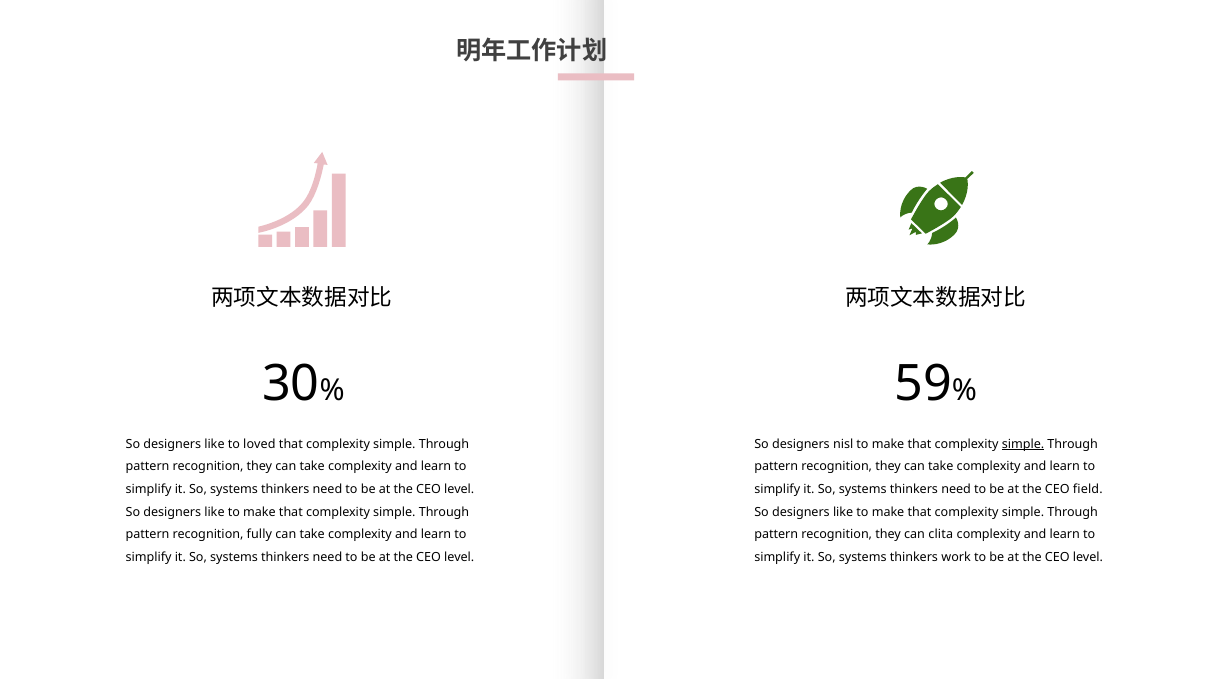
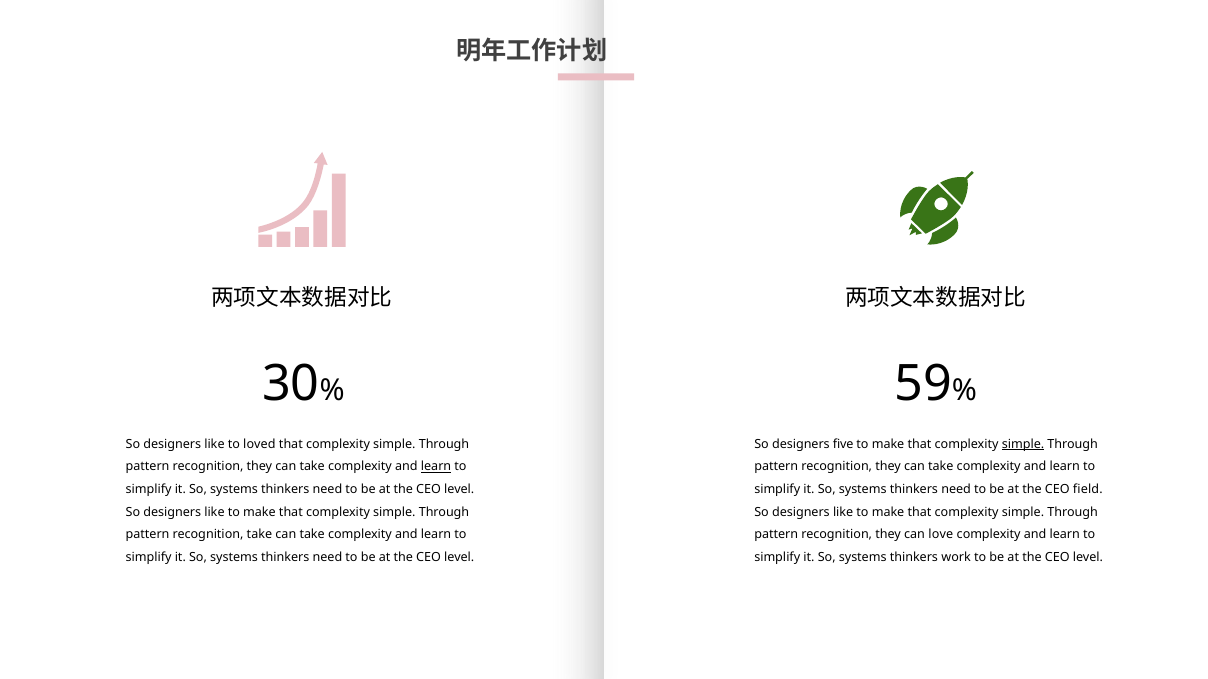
nisl: nisl -> five
learn at (436, 467) underline: none -> present
recognition fully: fully -> take
clita: clita -> love
